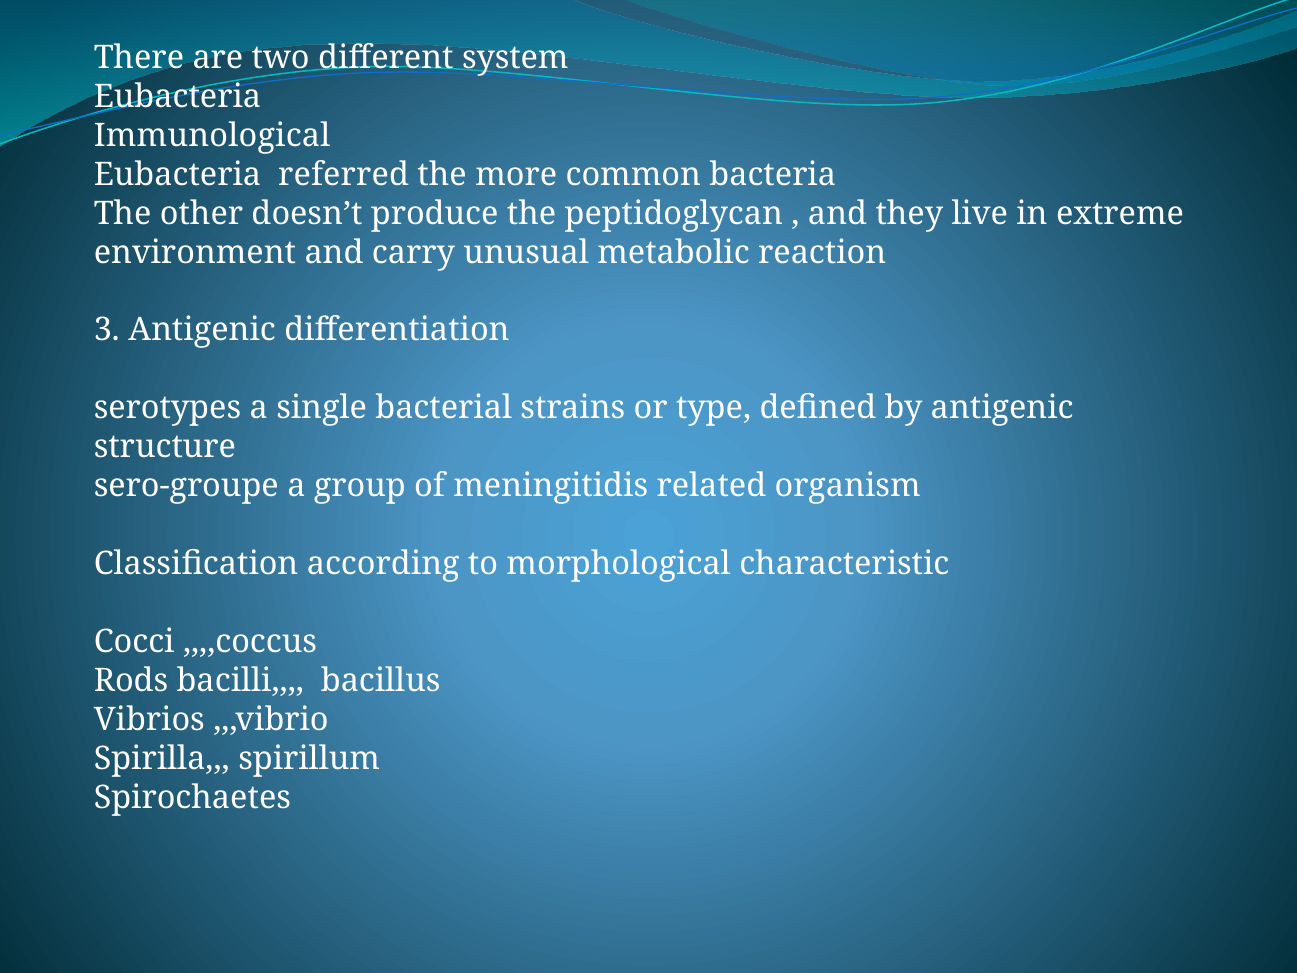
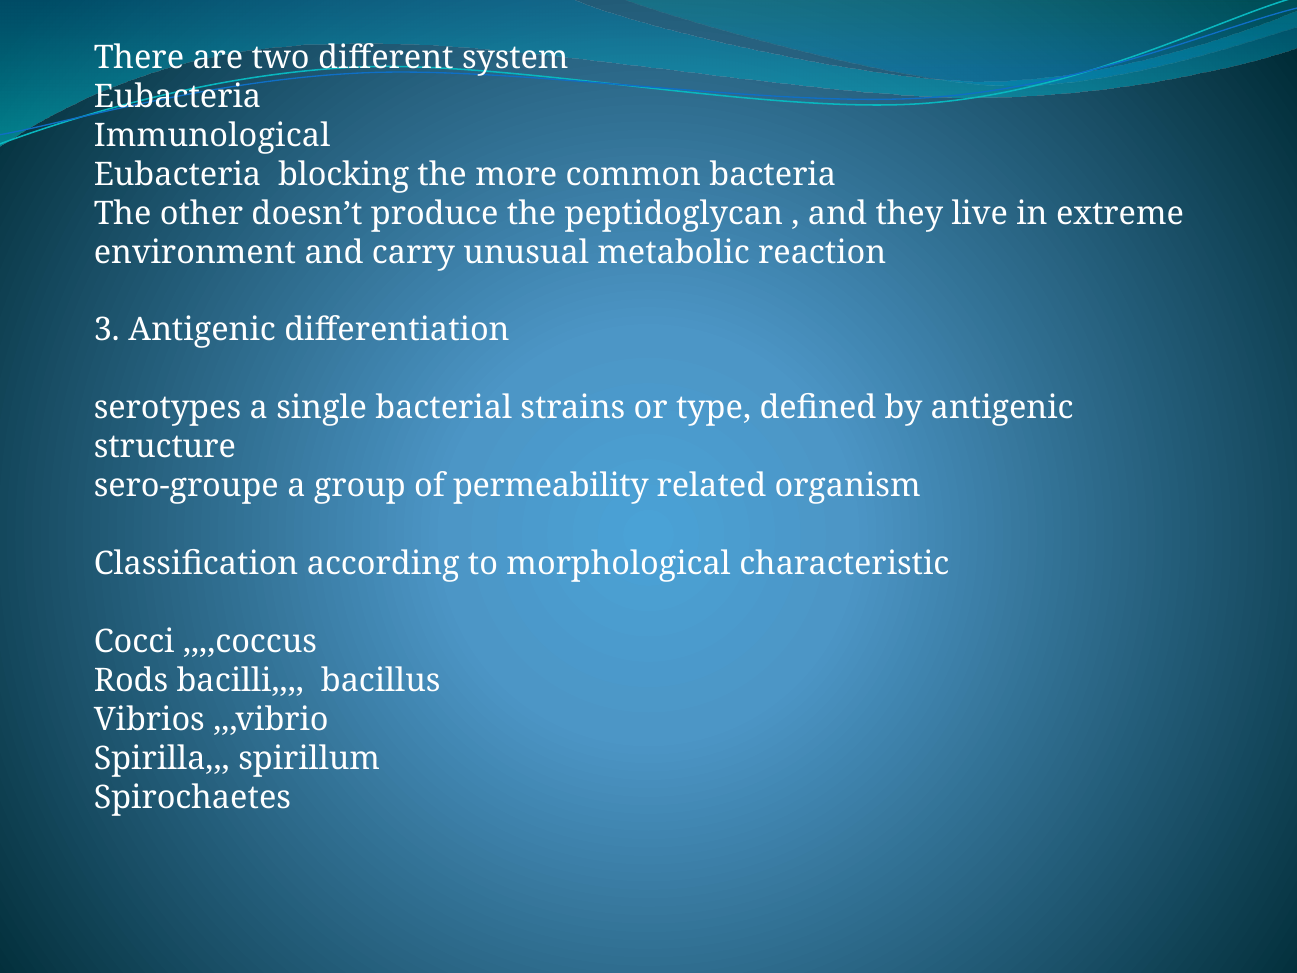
referred: referred -> blocking
meningitidis: meningitidis -> permeability
